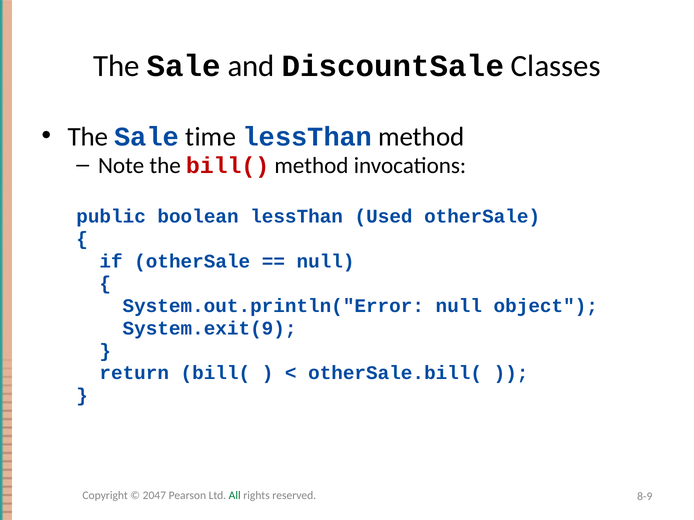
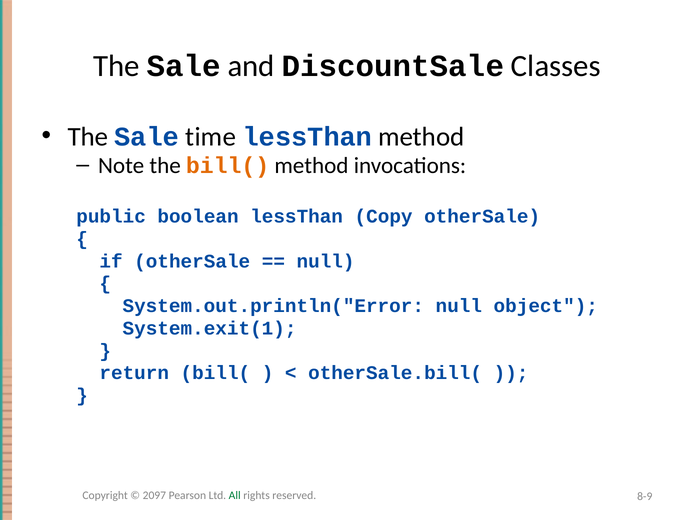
bill( at (228, 166) colour: red -> orange
Used: Used -> Copy
System.exit(9: System.exit(9 -> System.exit(1
2047: 2047 -> 2097
